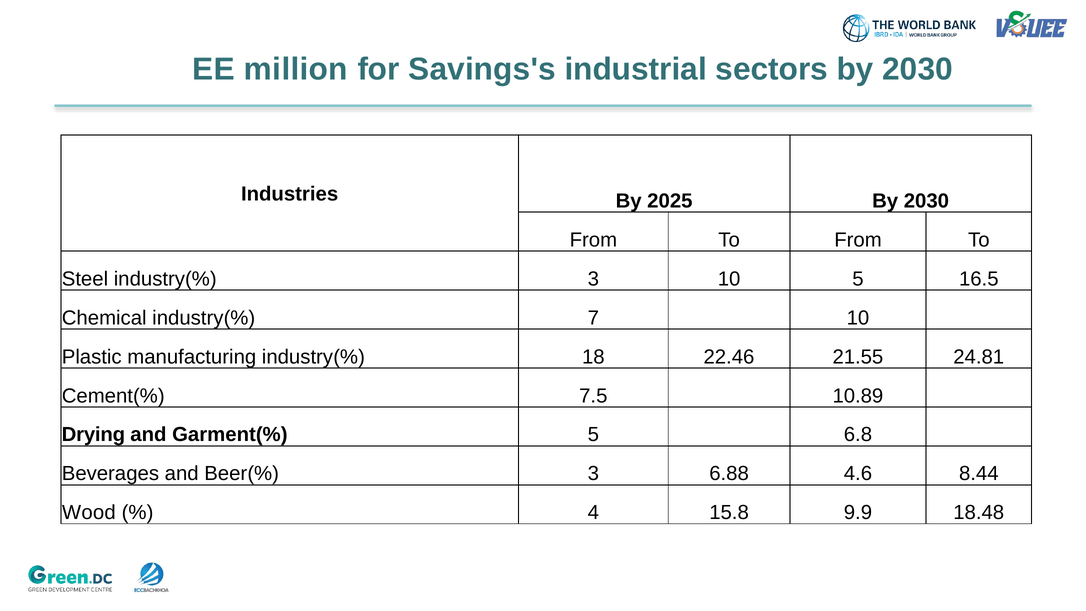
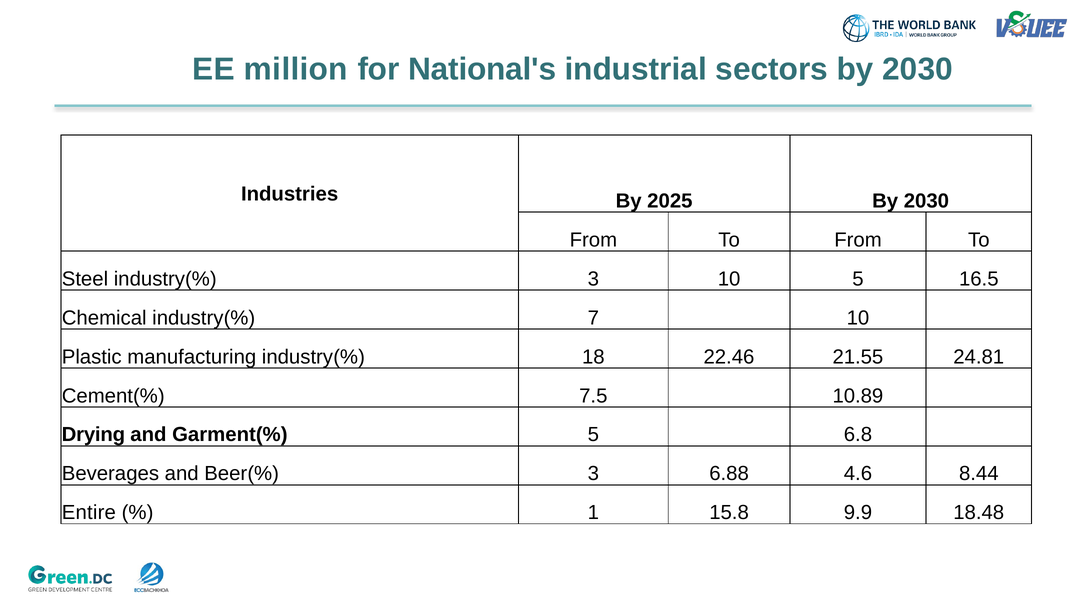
Savings's: Savings's -> National's
Wood: Wood -> Entire
4: 4 -> 1
